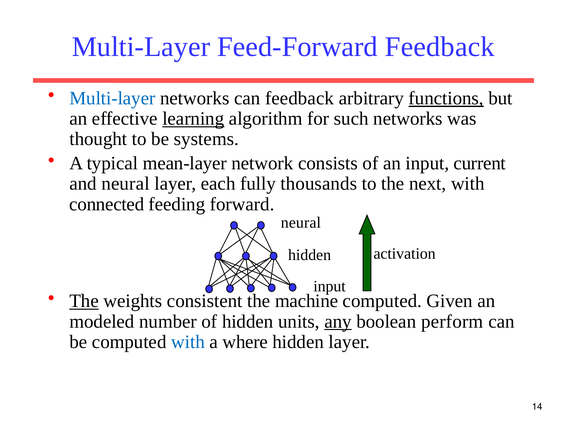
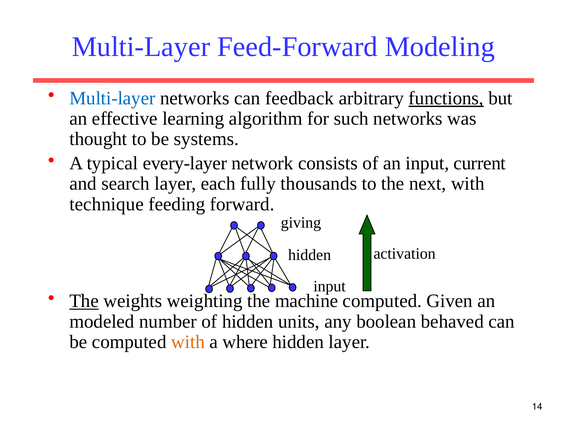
Feed-Forward Feedback: Feedback -> Modeling
learning underline: present -> none
mean-layer: mean-layer -> every-layer
and neural: neural -> search
connected: connected -> technique
neural at (301, 222): neural -> giving
consistent: consistent -> weighting
any underline: present -> none
perform: perform -> behaved
with at (188, 341) colour: blue -> orange
